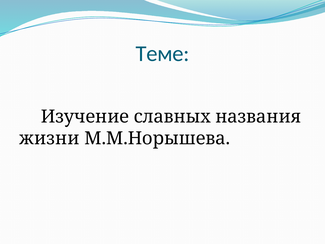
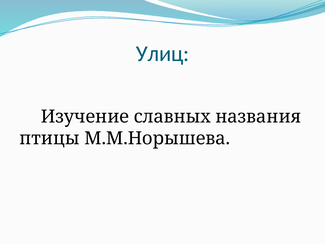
Теме: Теме -> Улиц
жизни: жизни -> птицы
